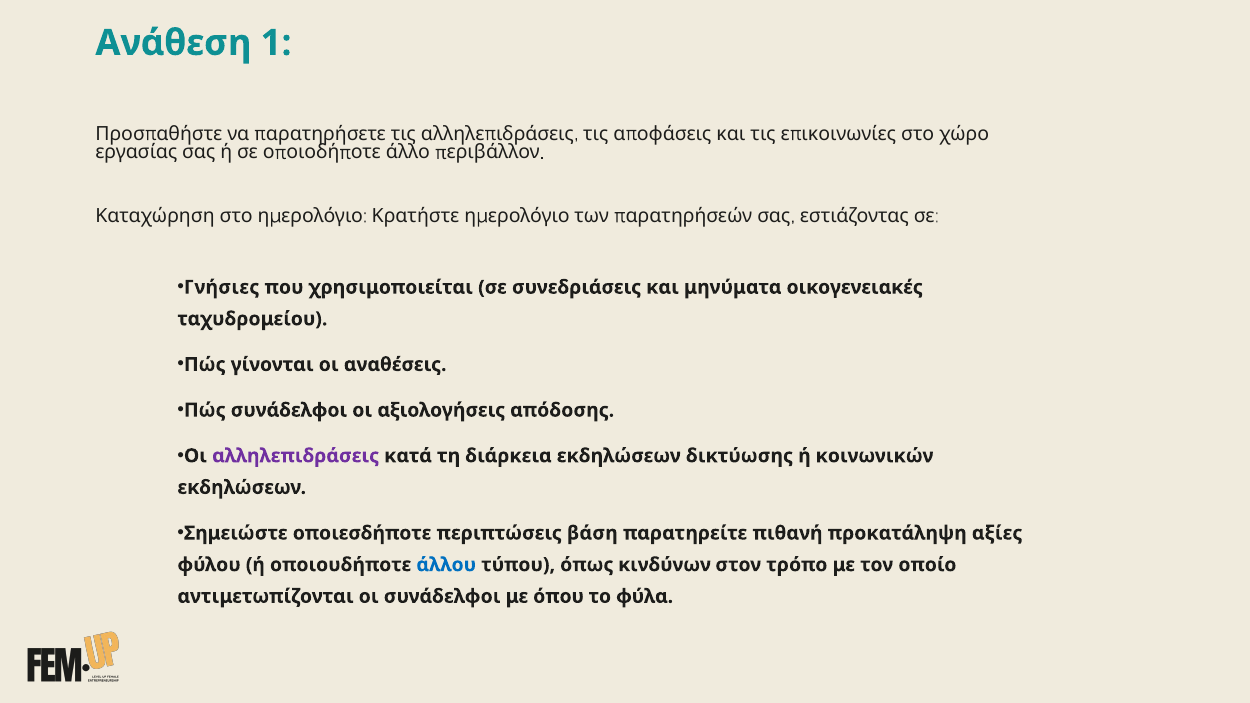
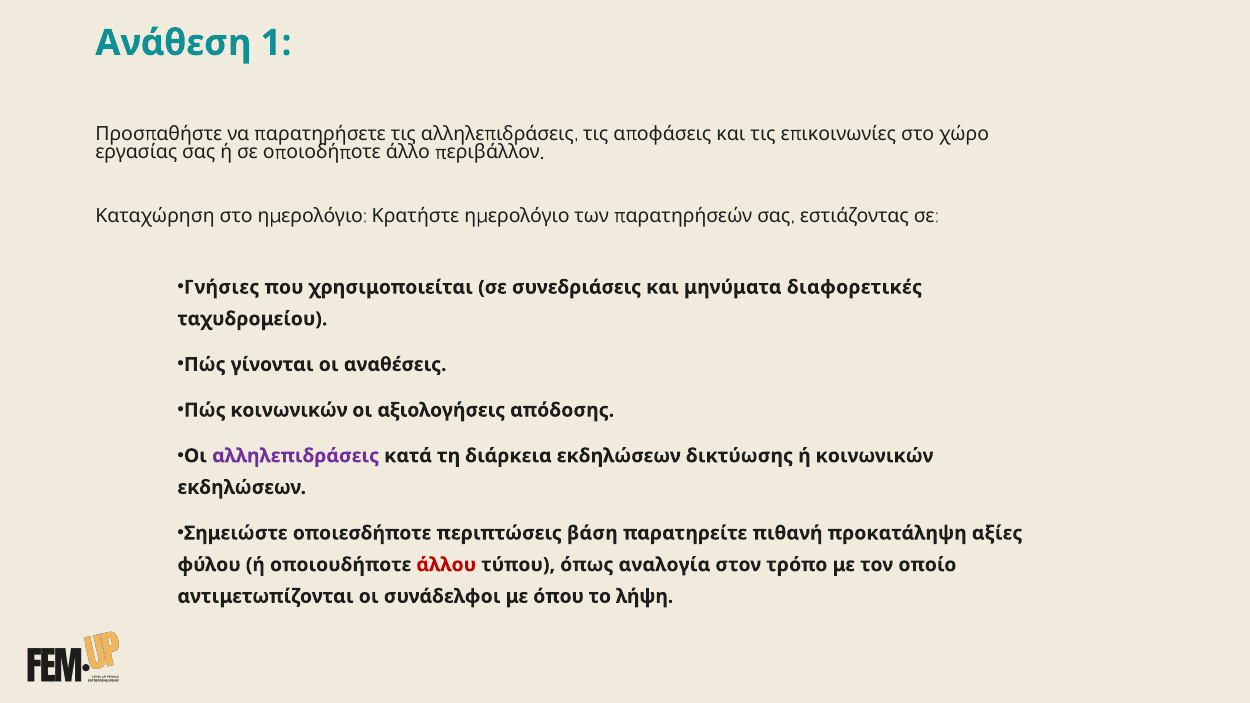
οικογενειακές: οικογενειακές -> διαφορετικές
Πώς συνάδελφοι: συνάδελφοι -> κοινωνικών
άλλου colour: blue -> red
κινδύνων: κινδύνων -> αναλογία
φύλα: φύλα -> λήψη
